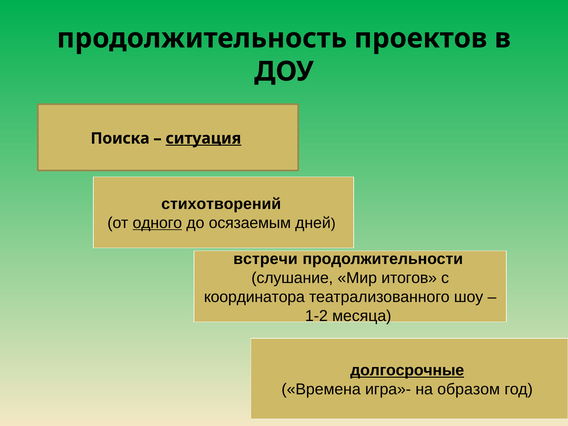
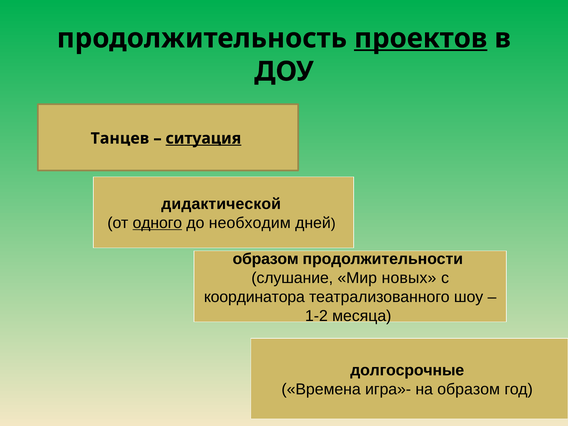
проектов underline: none -> present
Поиска: Поиска -> Танцев
стихотворений: стихотворений -> дидактической
осязаемым: осязаемым -> необходим
встречи at (265, 259): встречи -> образом
итогов: итогов -> новых
долгосрочные underline: present -> none
